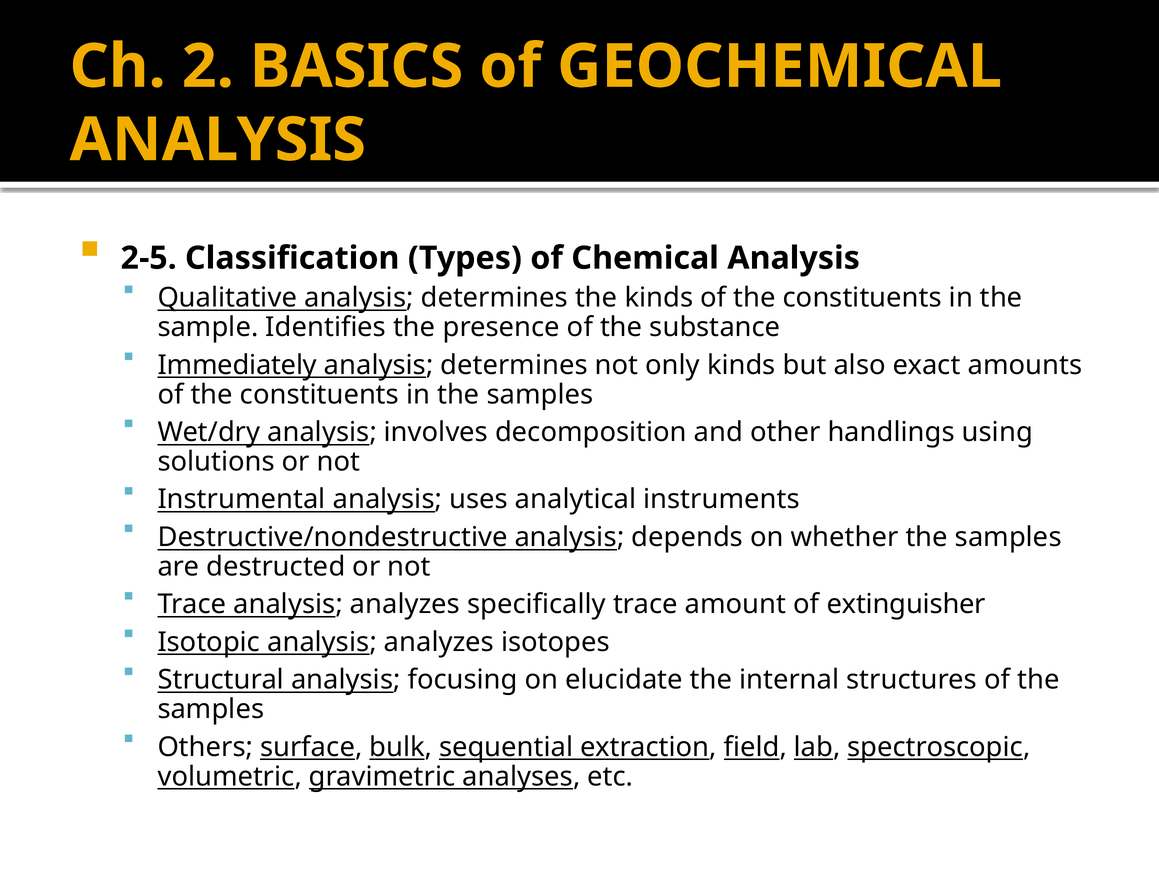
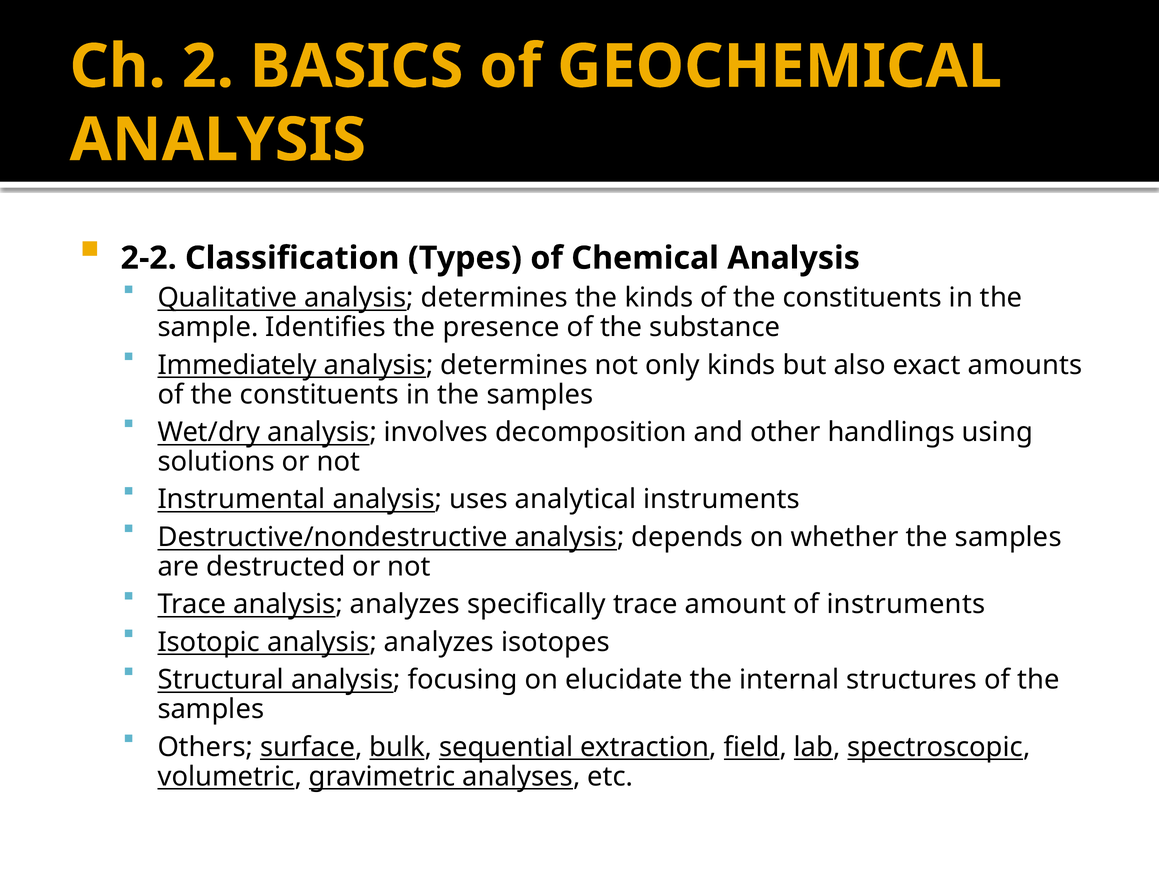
2-5: 2-5 -> 2-2
of extinguisher: extinguisher -> instruments
